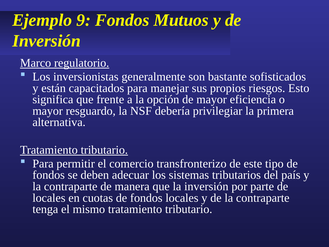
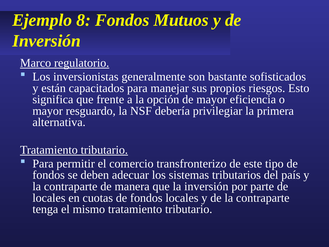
9: 9 -> 8
